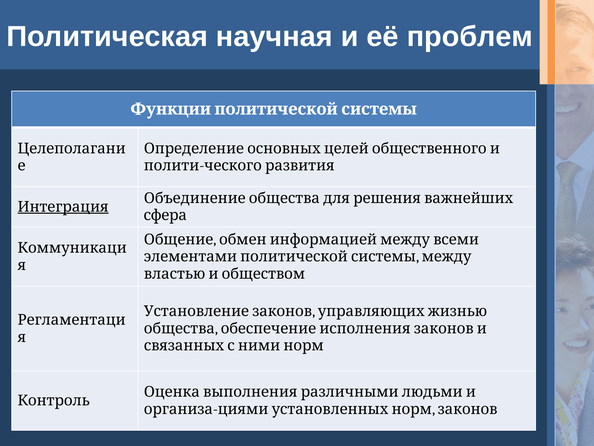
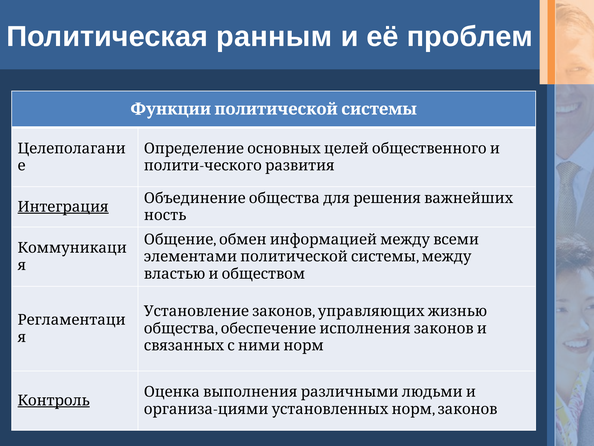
научная: научная -> ранным
сфера: сфера -> ность
Контроль underline: none -> present
